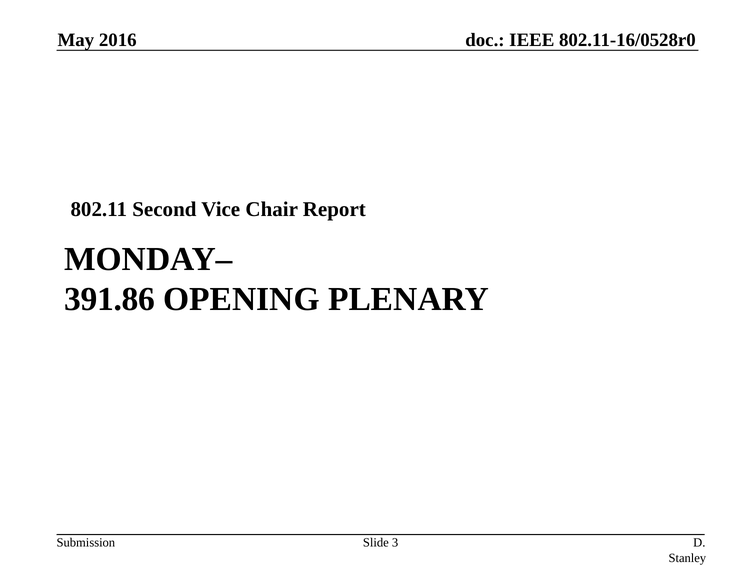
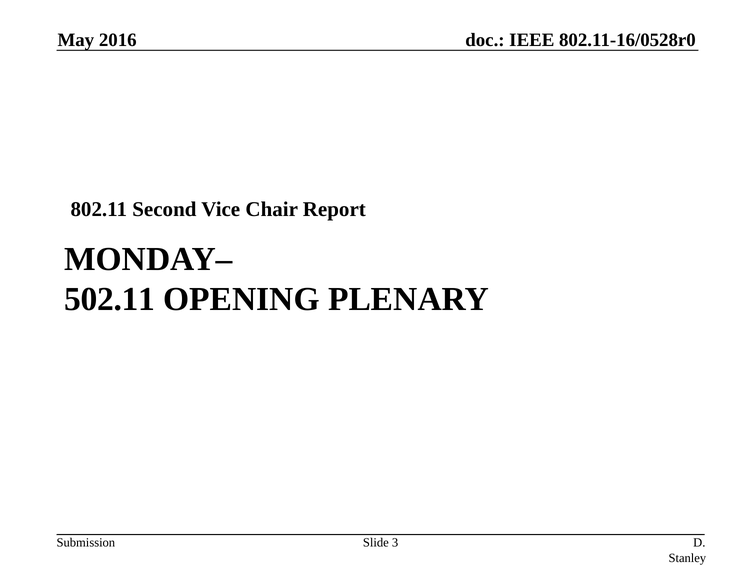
391.86: 391.86 -> 502.11
